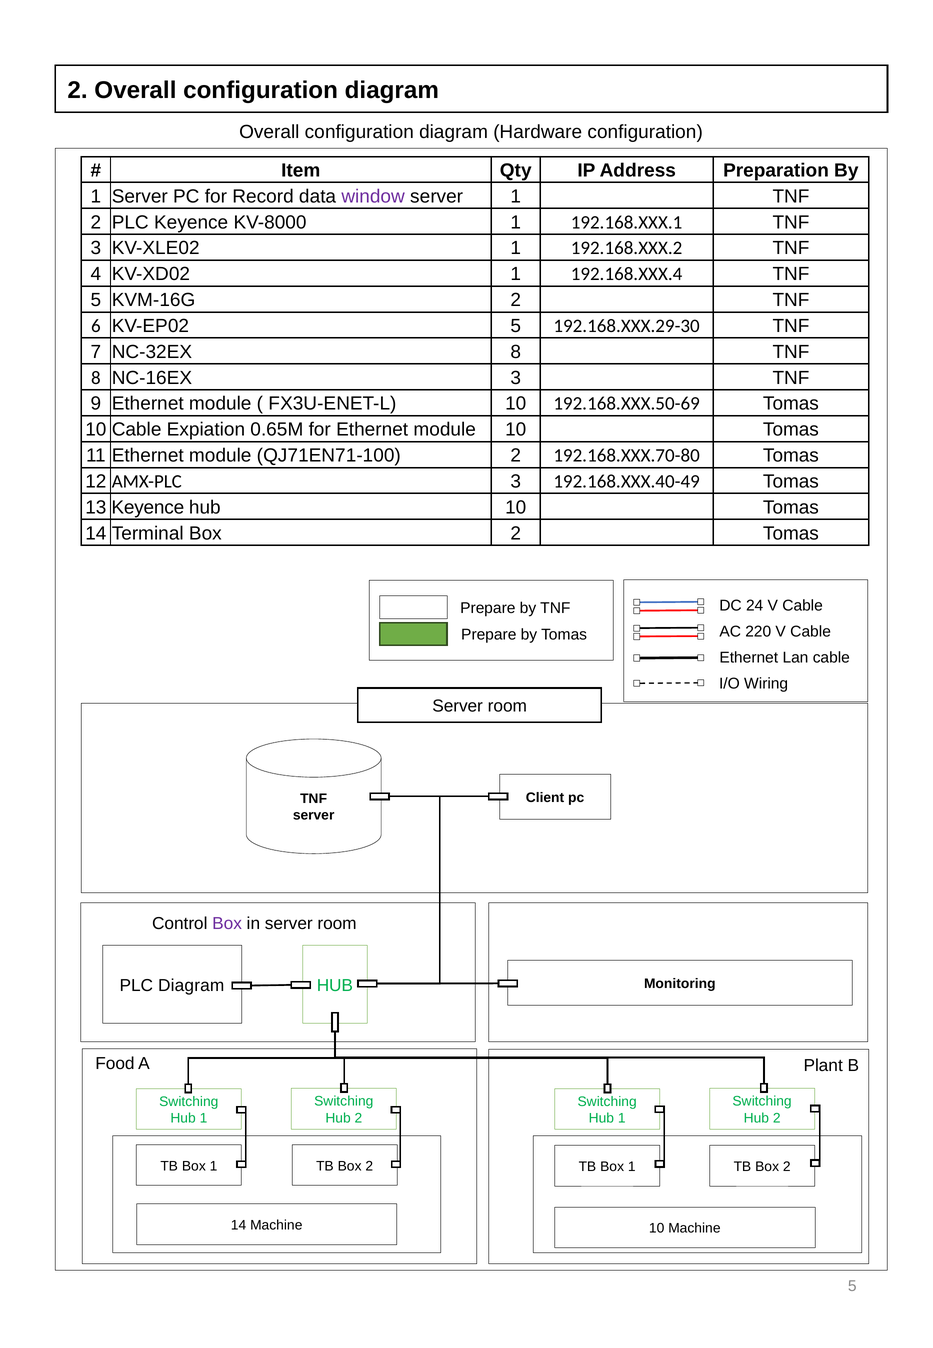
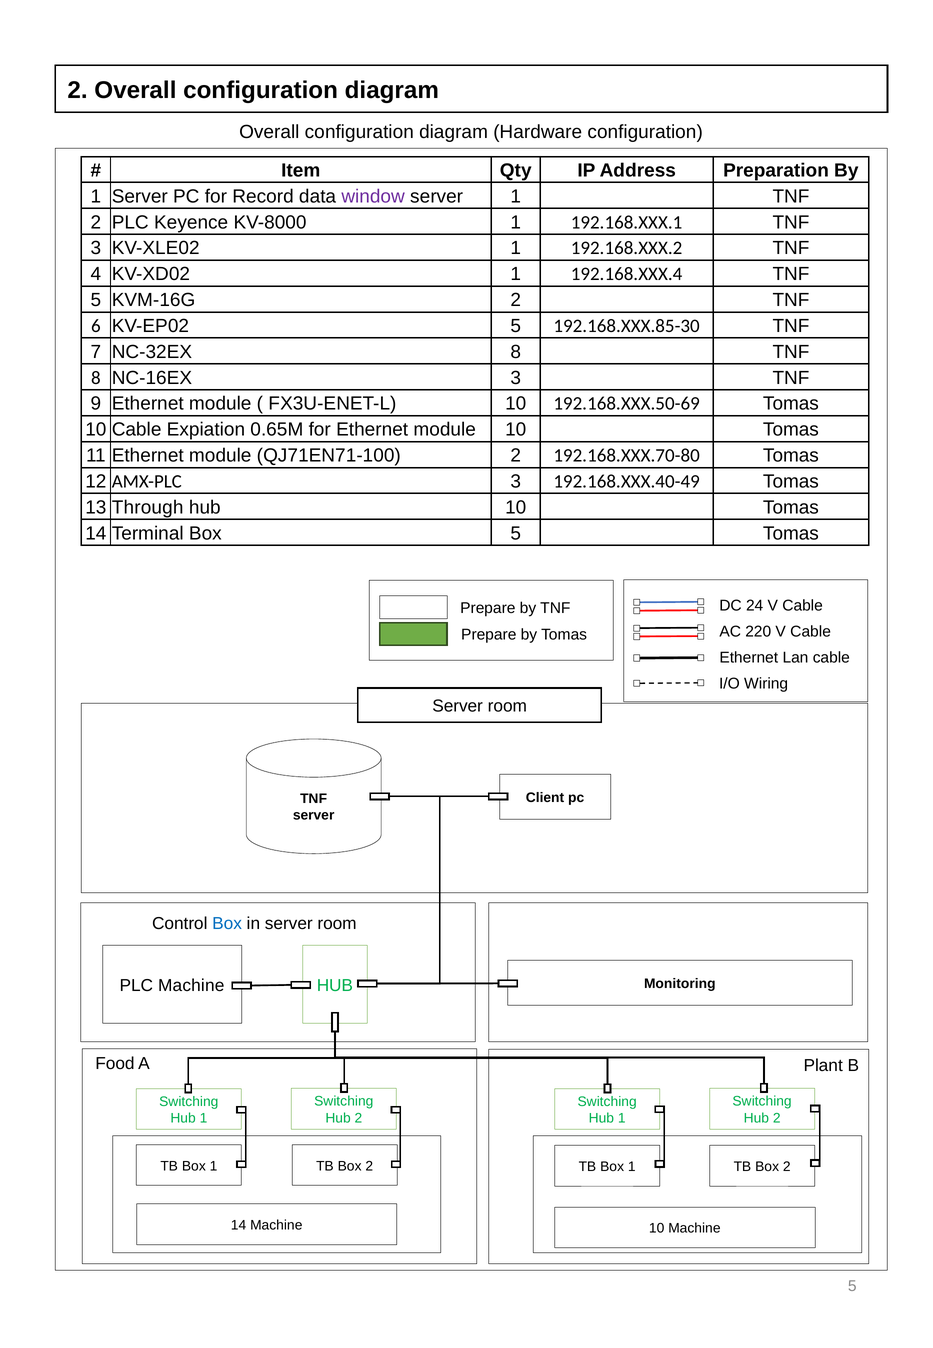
192.168.XXX.29-30: 192.168.XXX.29-30 -> 192.168.XXX.85-30
13 Keyence: Keyence -> Through
Terminal Box 2: 2 -> 5
Box at (227, 923) colour: purple -> blue
PLC Diagram: Diagram -> Machine
